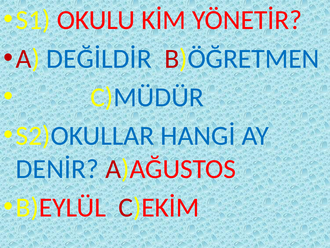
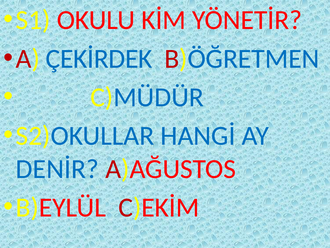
DEĞİLDİR: DEĞİLDİR -> ÇEKİRDEK
